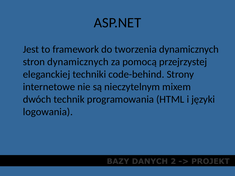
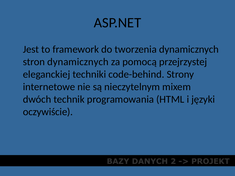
logowania: logowania -> oczywiście
